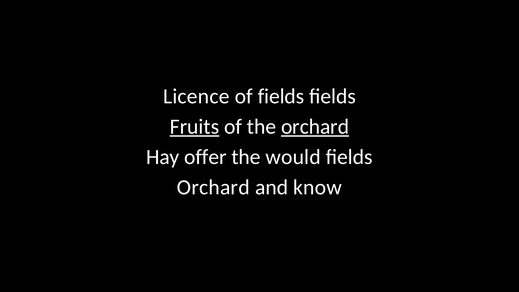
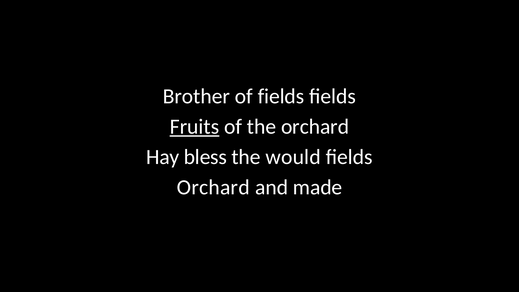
Licence: Licence -> Brother
orchard at (315, 127) underline: present -> none
offer: offer -> bless
know: know -> made
